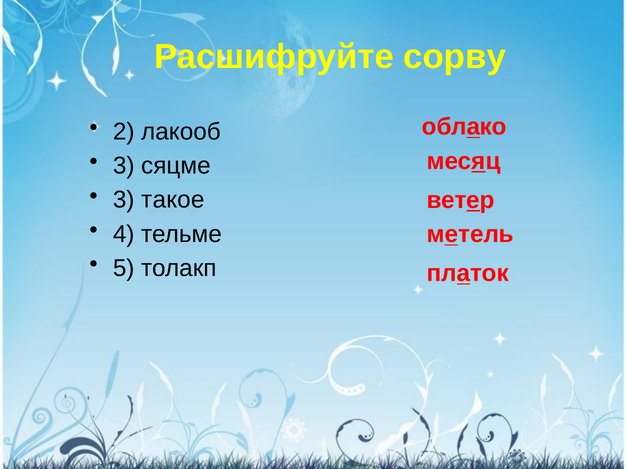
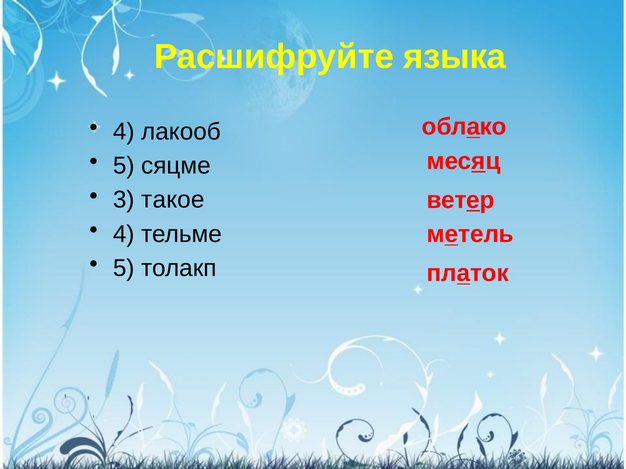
сорву: сорву -> языка
2 at (124, 132): 2 -> 4
3 at (124, 166): 3 -> 5
